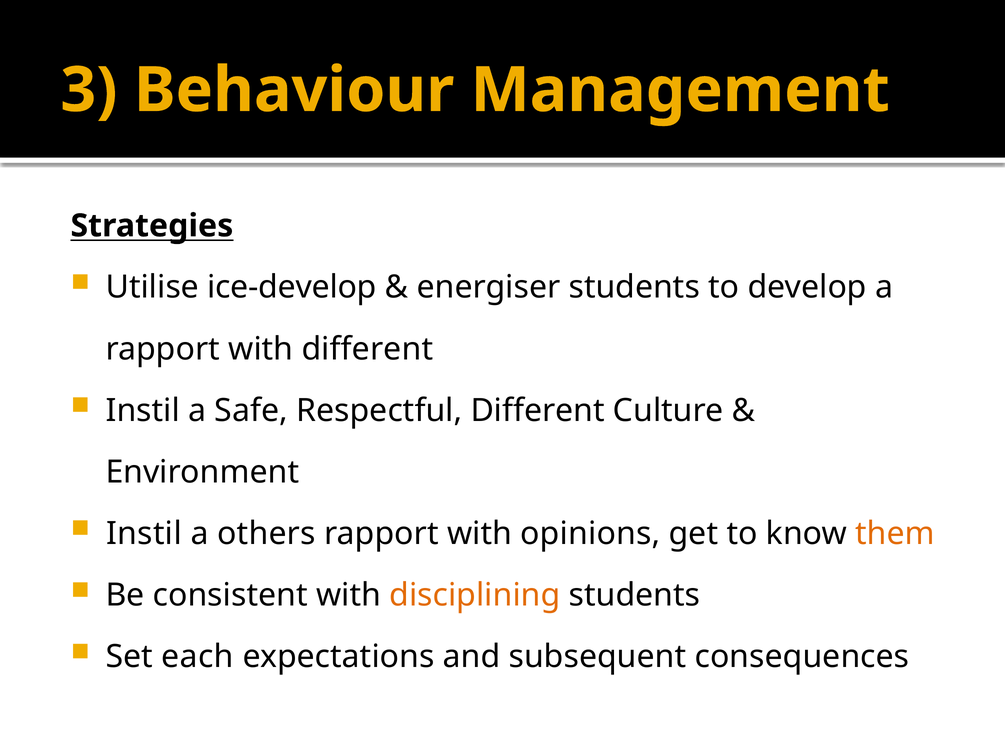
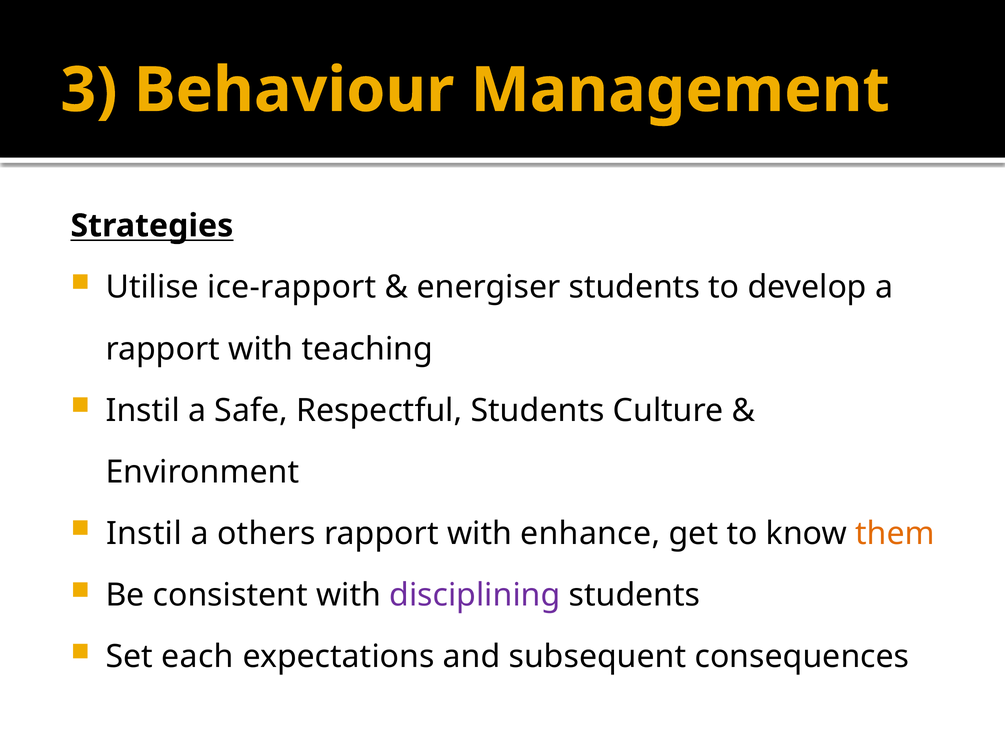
ice-develop: ice-develop -> ice-rapport
with different: different -> teaching
Respectful Different: Different -> Students
opinions: opinions -> enhance
disciplining colour: orange -> purple
